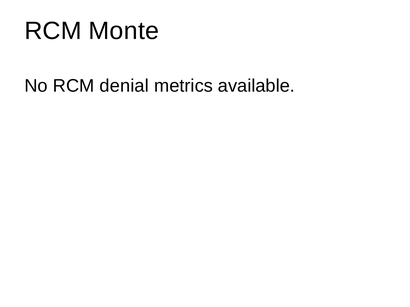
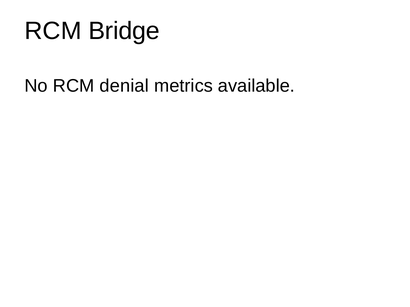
Monte: Monte -> Bridge
